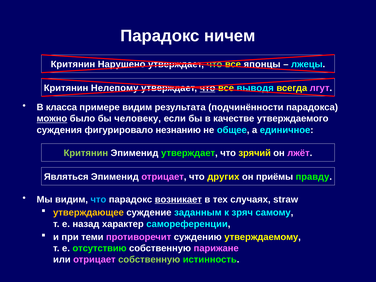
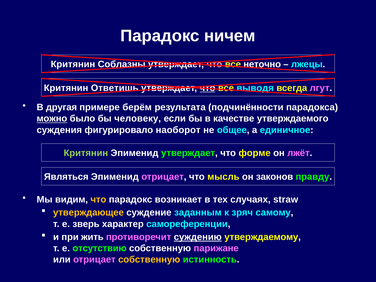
Нарушено: Нарушено -> Соблазны
что at (214, 64) colour: light green -> pink
японцы: японцы -> неточно
Нелепому: Нелепому -> Ответишь
класса: класса -> другая
примере видим: видим -> берём
незнанию: незнанию -> наоборот
зрячий: зрячий -> форме
других: других -> мысль
приёмы: приёмы -> законов
что at (98, 199) colour: light blue -> yellow
возникает underline: present -> none
назад: назад -> зверь
теми: теми -> жить
суждению underline: none -> present
собственную at (149, 260) colour: light green -> yellow
